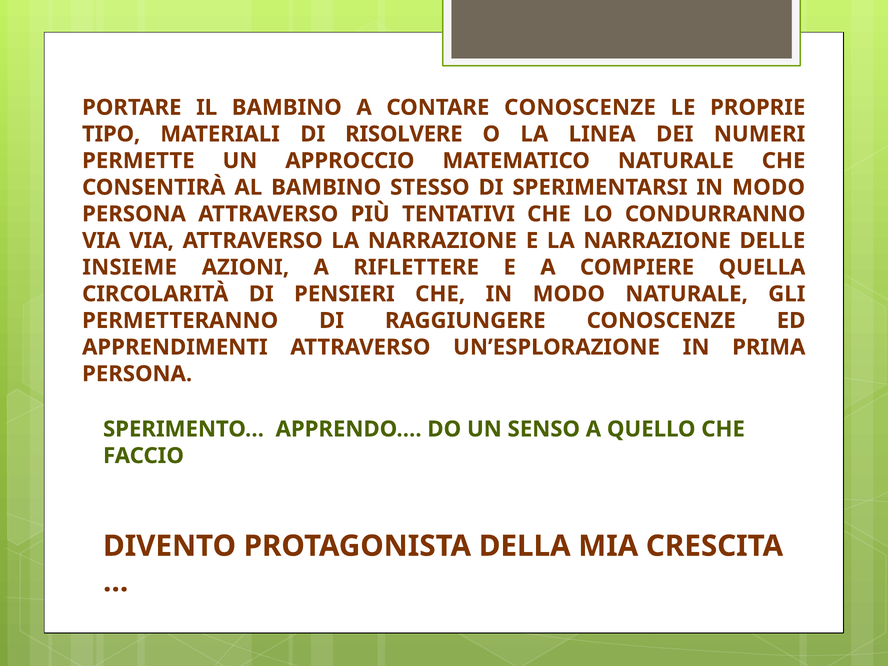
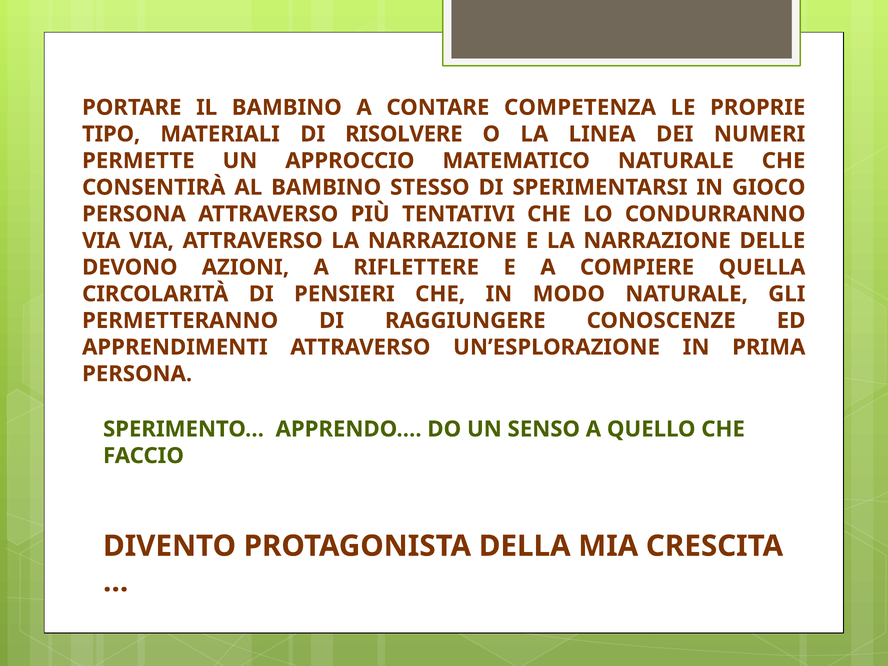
CONTARE CONOSCENZE: CONOSCENZE -> COMPETENZA
SPERIMENTARSI IN MODO: MODO -> GIOCO
INSIEME: INSIEME -> DEVONO
